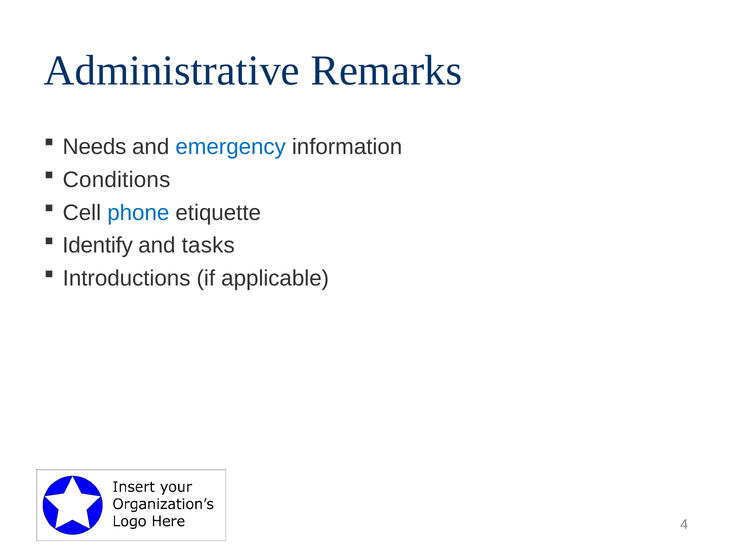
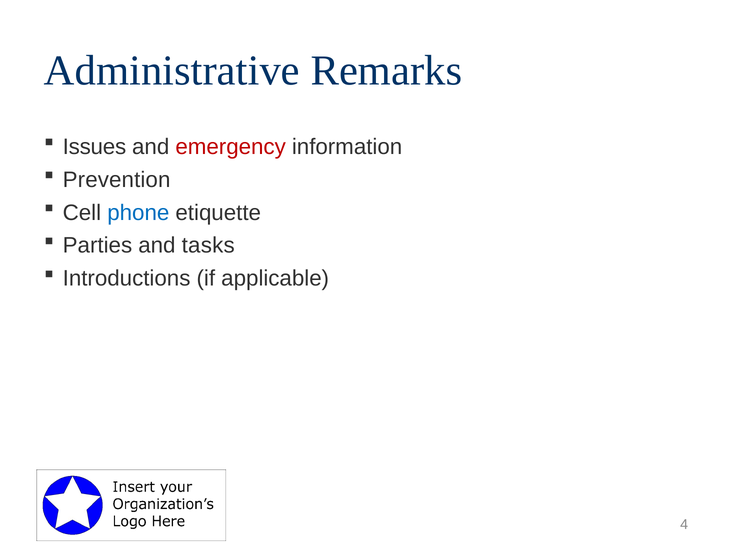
Needs: Needs -> Issues
emergency colour: blue -> red
Conditions: Conditions -> Prevention
Identify: Identify -> Parties
